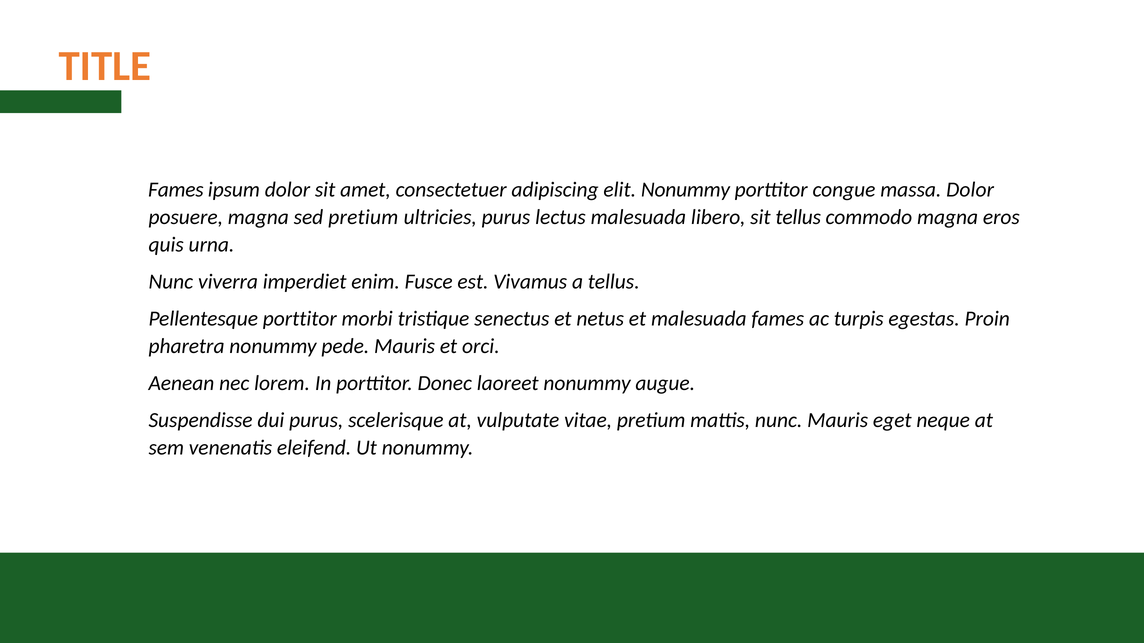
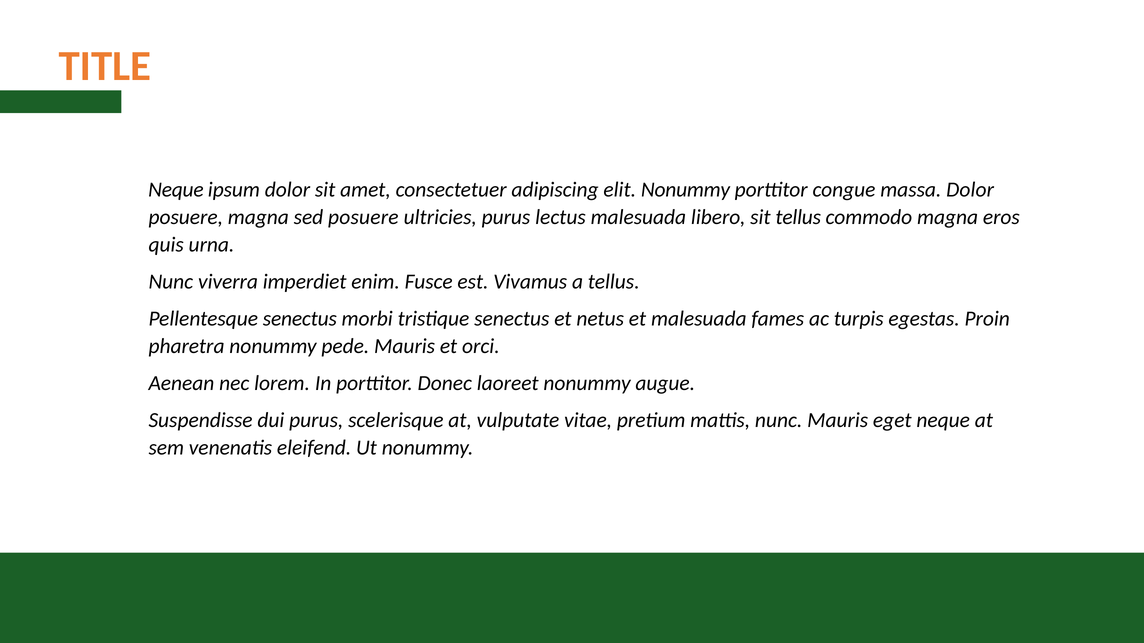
Fames at (176, 190): Fames -> Neque
sed pretium: pretium -> posuere
Pellentesque porttitor: porttitor -> senectus
